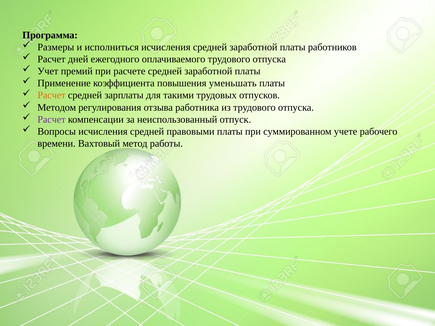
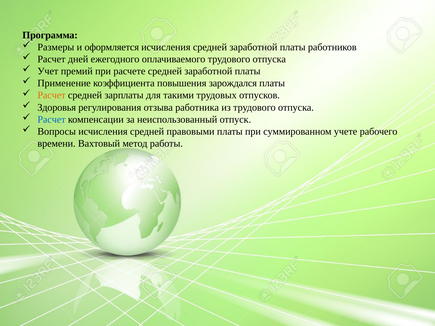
исполниться: исполниться -> оформляется
уменьшать: уменьшать -> зарождался
Методом: Методом -> Здоровья
Расчет at (52, 119) colour: purple -> blue
